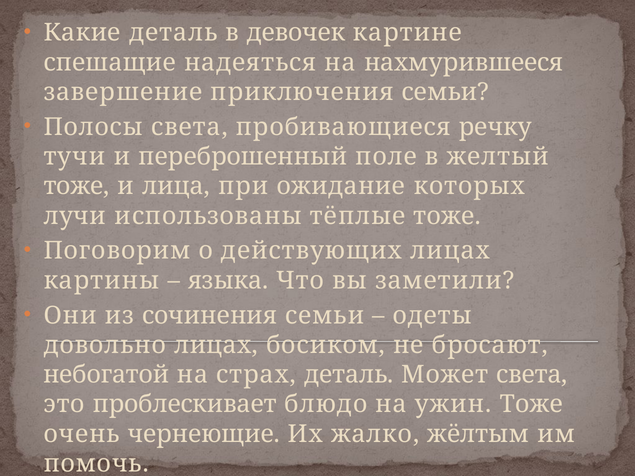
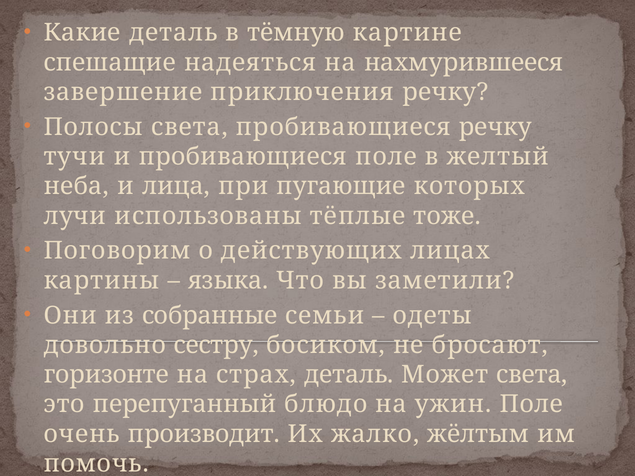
девочек: девочек -> тёмную
приключения семьи: семьи -> речку
и переброшенный: переброшенный -> пробивающиеся
тоже at (76, 186): тоже -> неба
ожидание: ожидание -> пугающие
сочинения: сочинения -> собранные
довольно лицах: лицах -> сестру
небогатой: небогатой -> горизонте
проблескивает: проблескивает -> перепуганный
ужин Тоже: Тоже -> Поле
чернеющие: чернеющие -> производит
